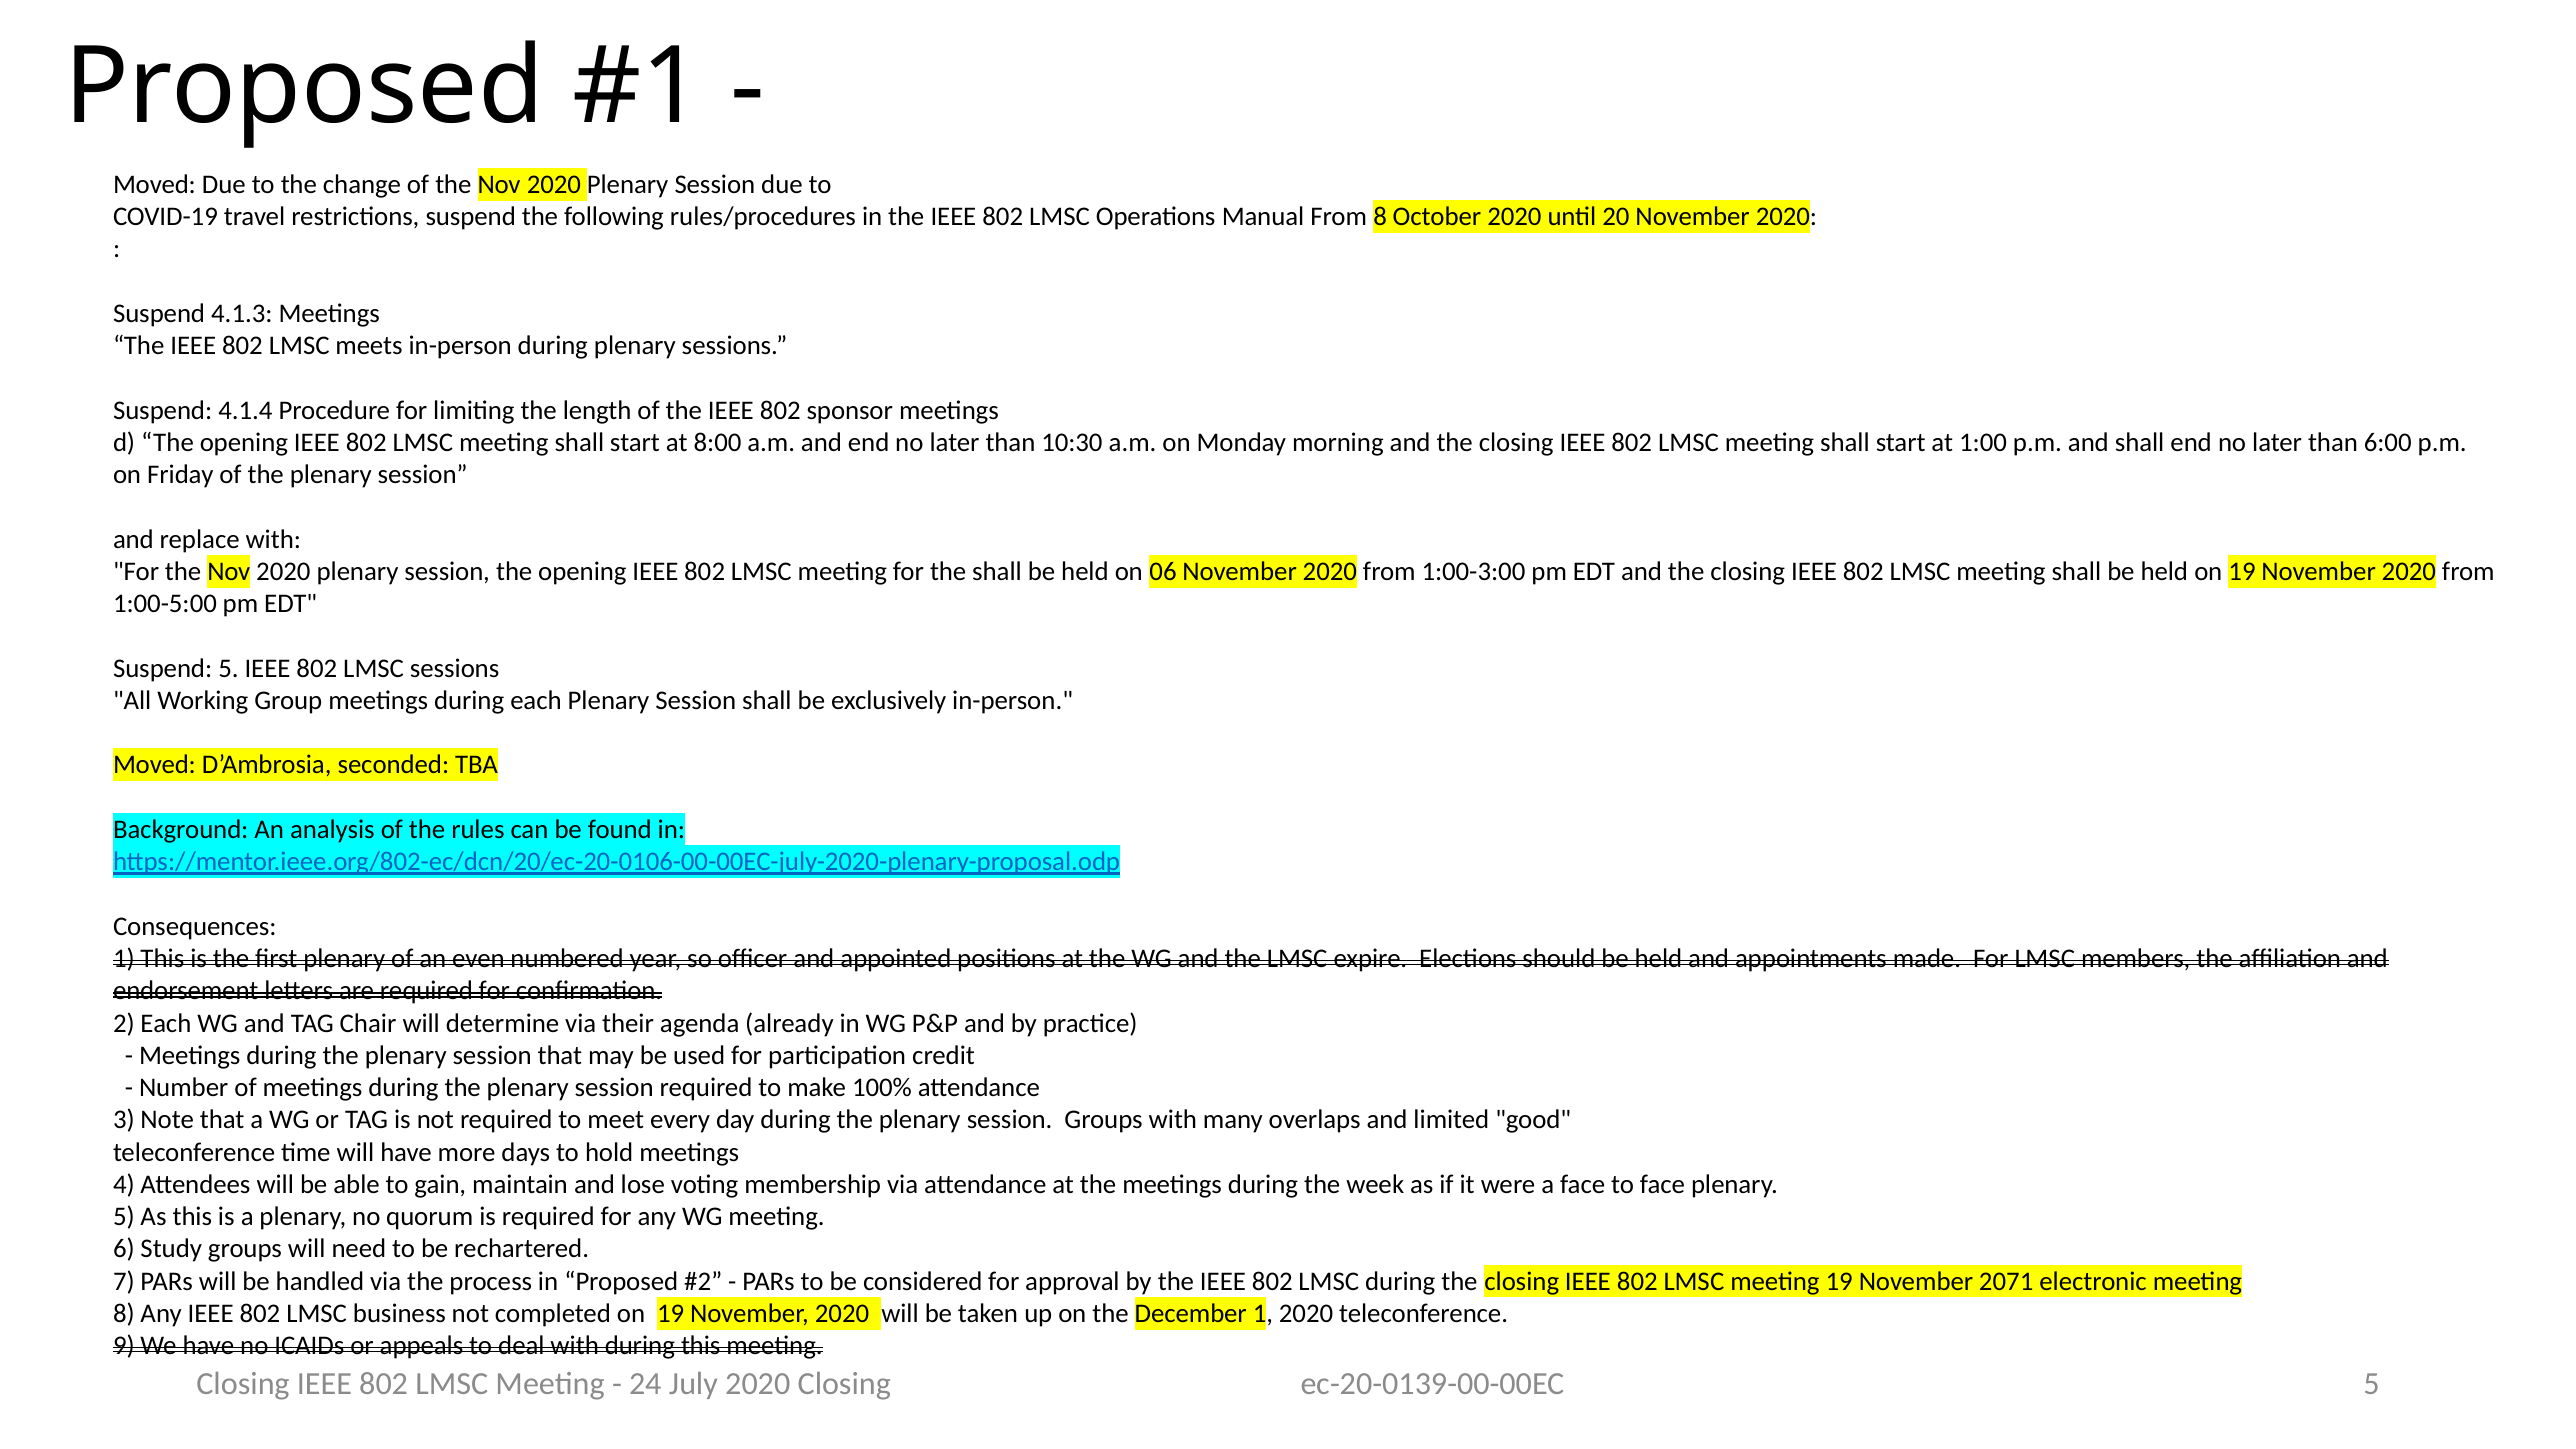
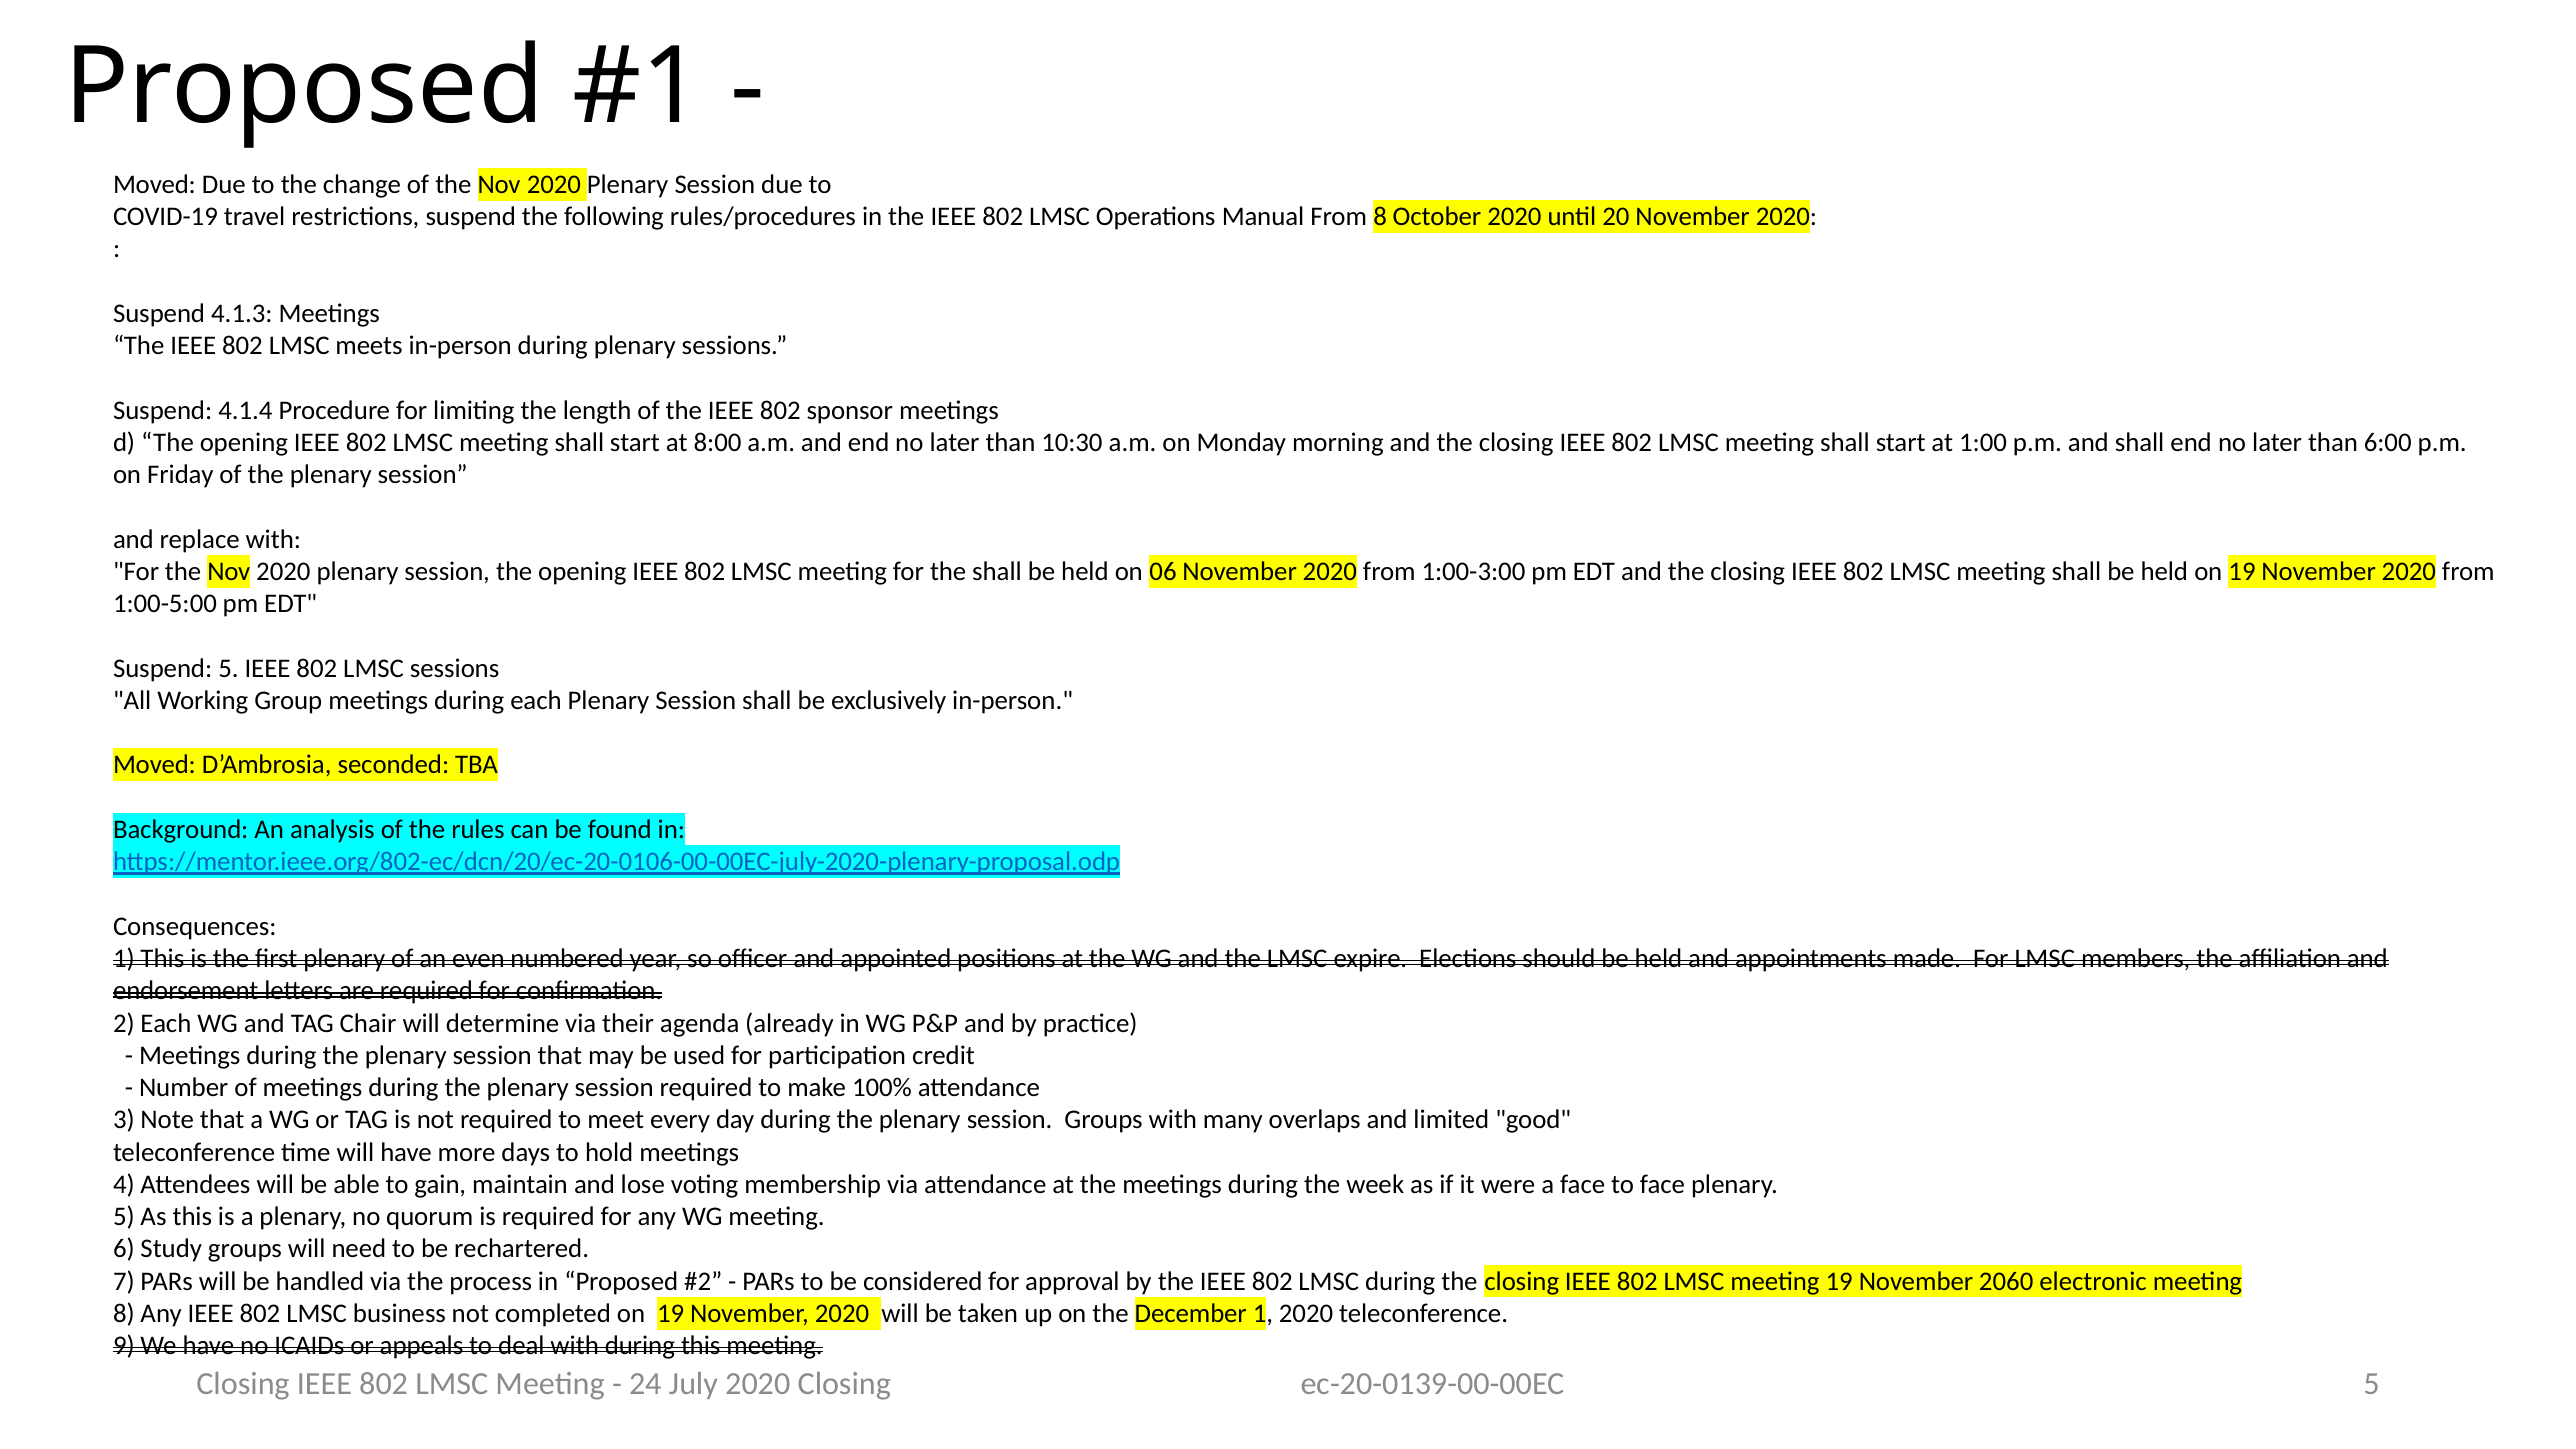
2071: 2071 -> 2060
